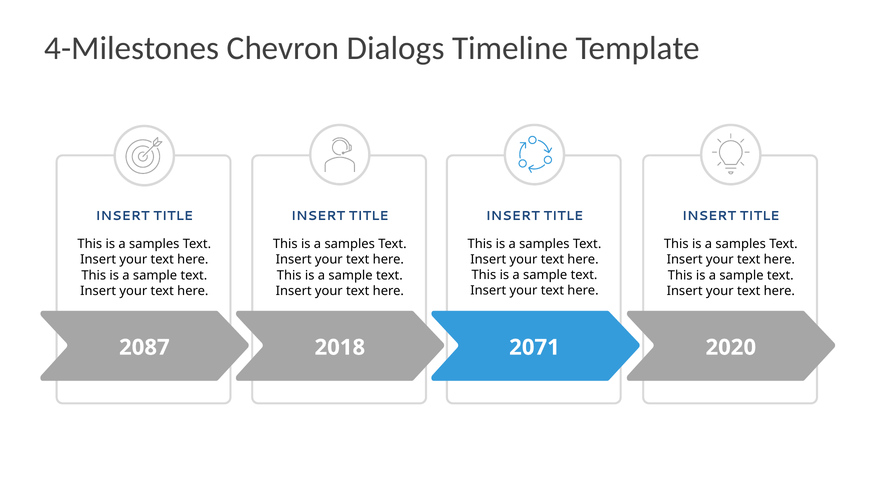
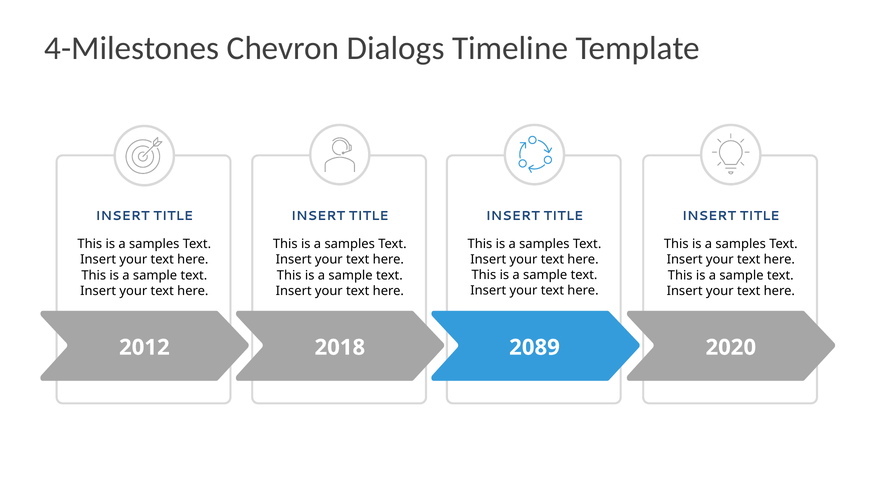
2087: 2087 -> 2012
2071: 2071 -> 2089
